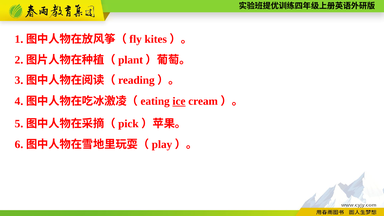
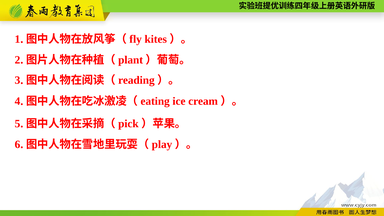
ice underline: present -> none
